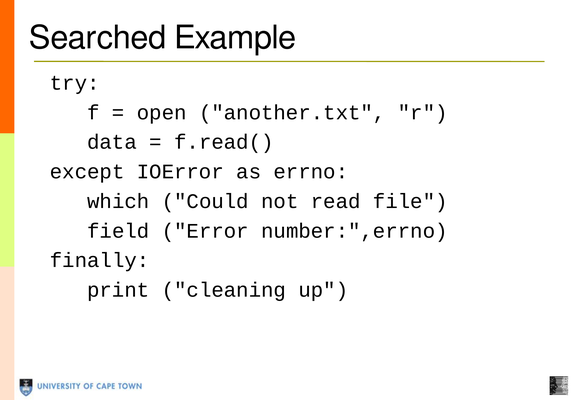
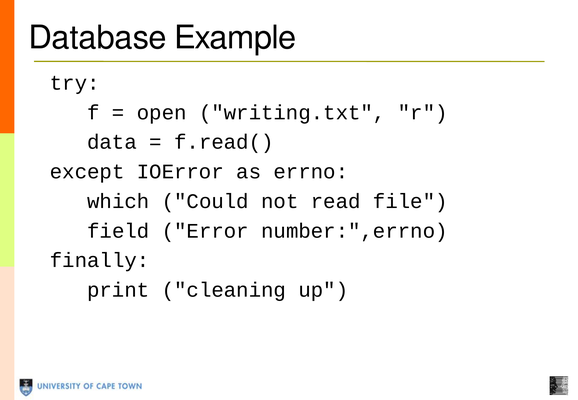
Searched: Searched -> Database
another.txt: another.txt -> writing.txt
